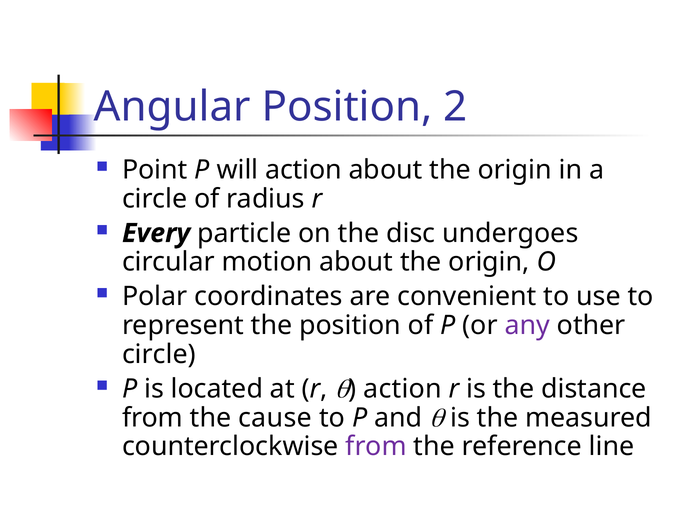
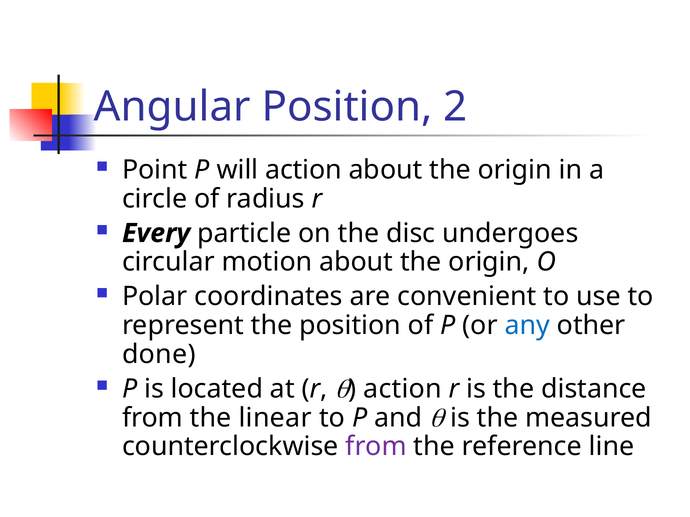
any colour: purple -> blue
circle at (159, 355): circle -> done
cause: cause -> linear
